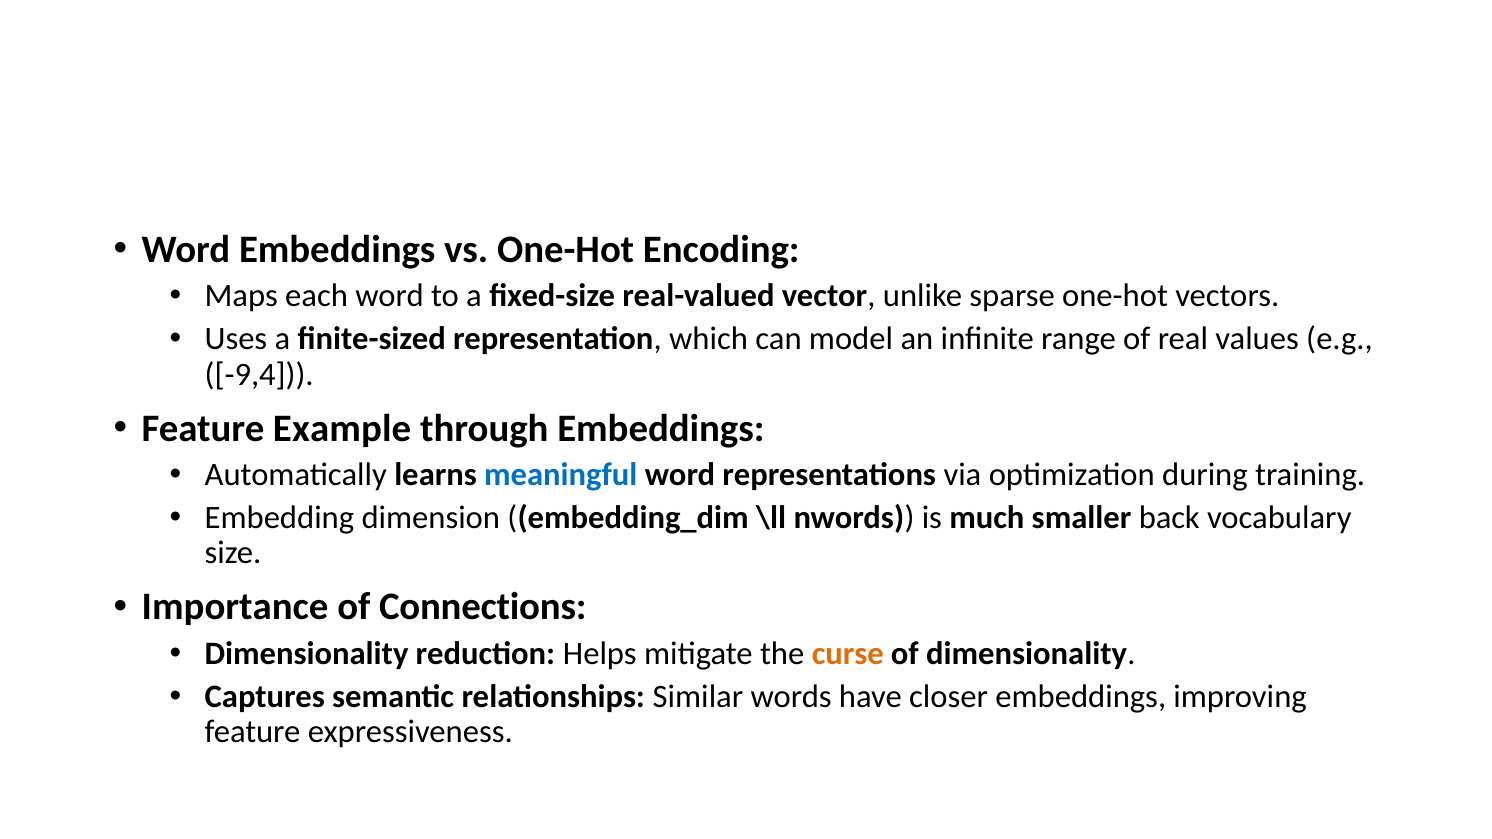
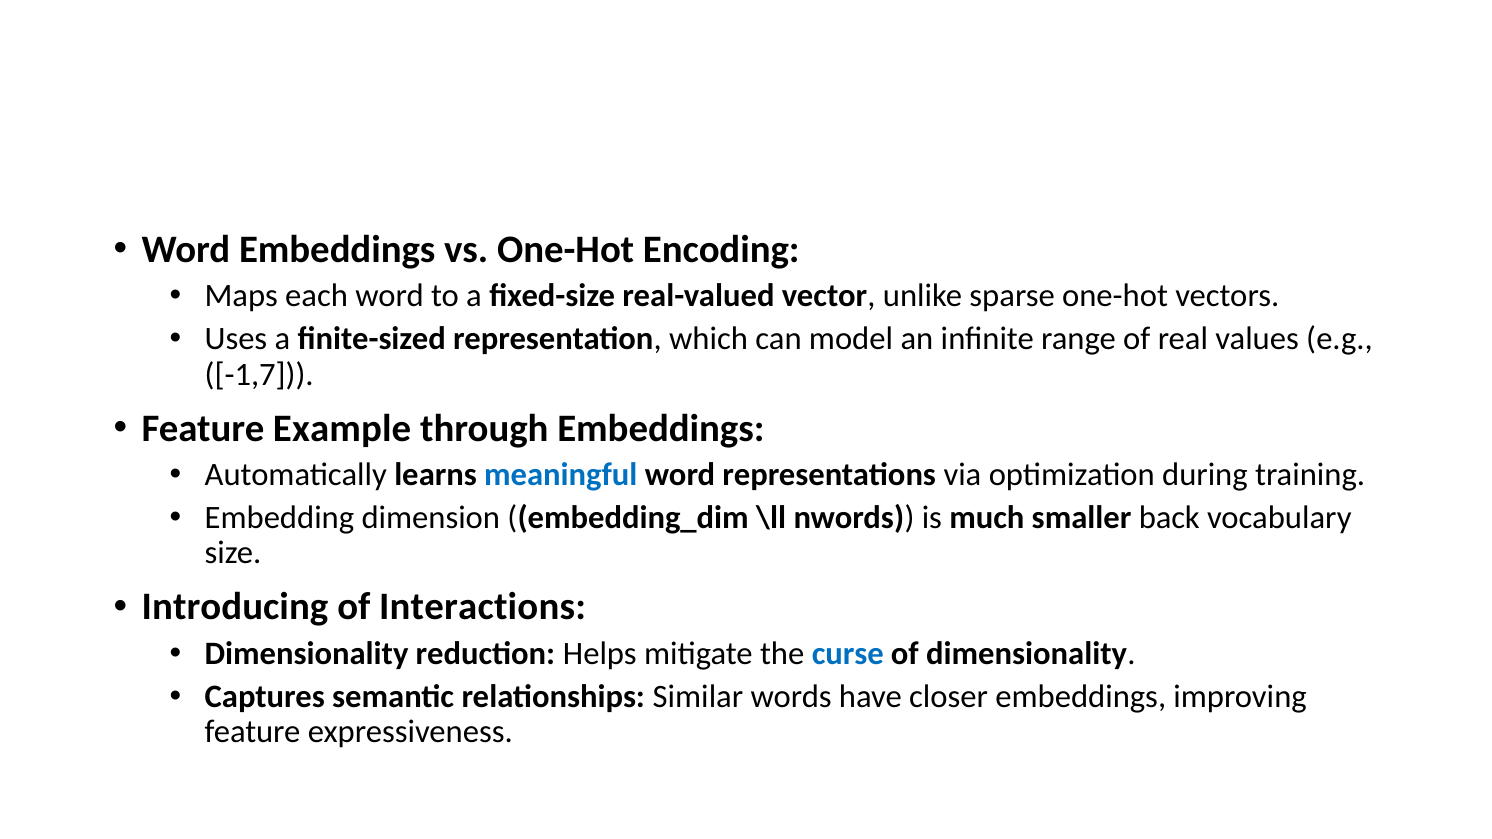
-9,4: -9,4 -> -1,7
Importance: Importance -> Introducing
Connections: Connections -> Interactions
curse colour: orange -> blue
